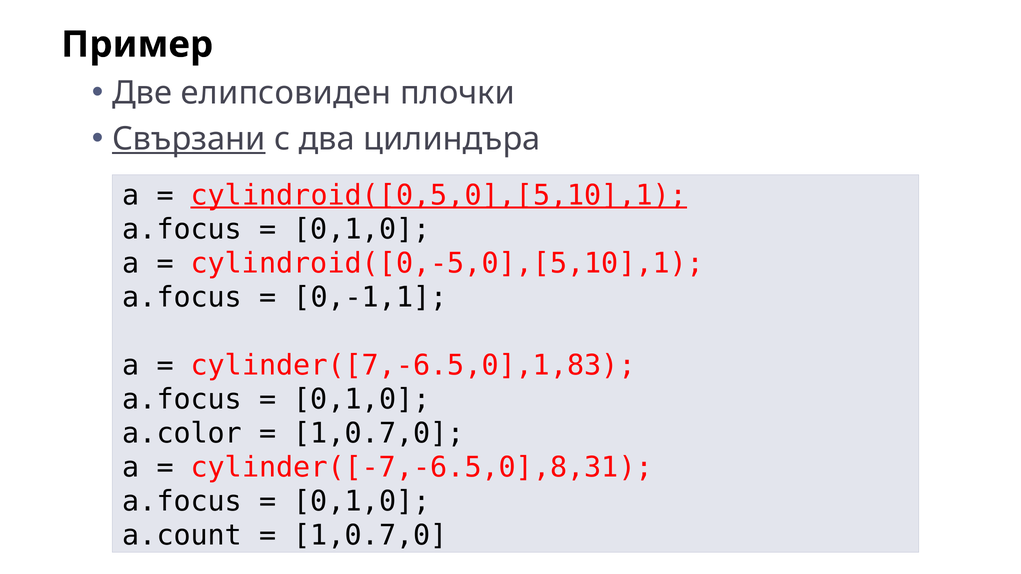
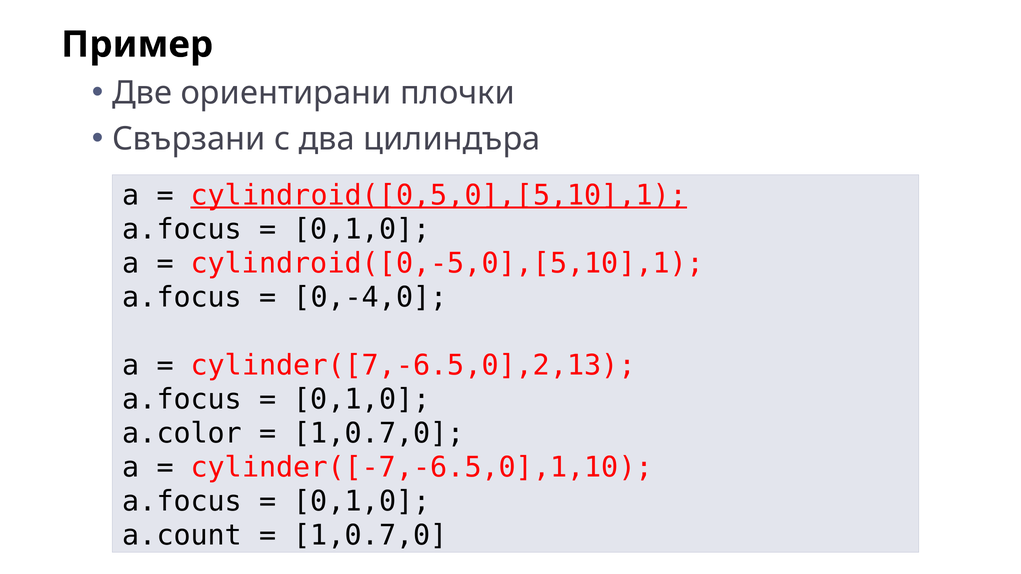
елипсовиден: елипсовиден -> ориентирани
Свързани underline: present -> none
0,-1,1: 0,-1,1 -> 0,-4,0
cylinder([7,-6.5,0],1,83: cylinder([7,-6.5,0],1,83 -> cylinder([7,-6.5,0],2,13
cylinder([-7,-6.5,0],8,31: cylinder([-7,-6.5,0],8,31 -> cylinder([-7,-6.5,0],1,10
